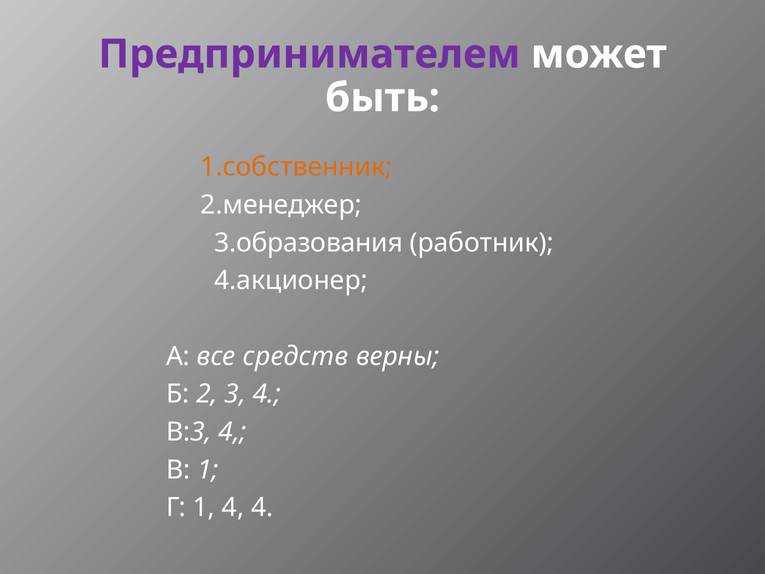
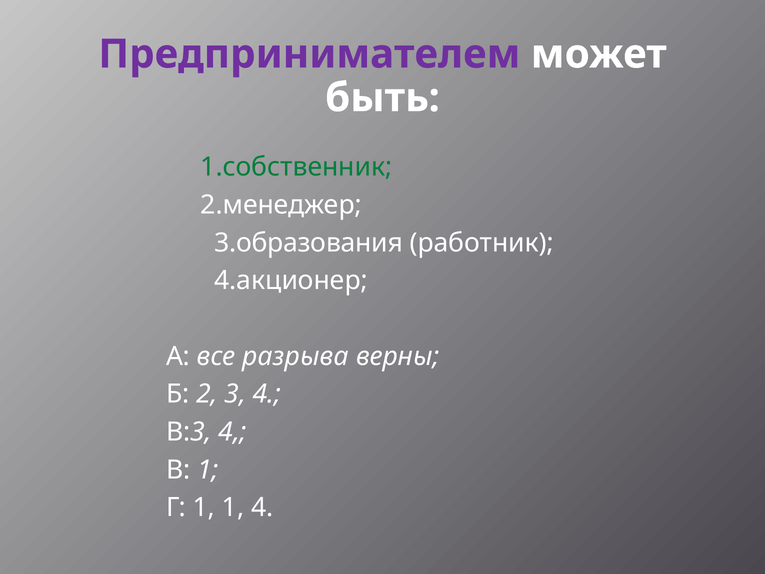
1.собственник colour: orange -> green
средств: средств -> разрыва
1 4: 4 -> 1
